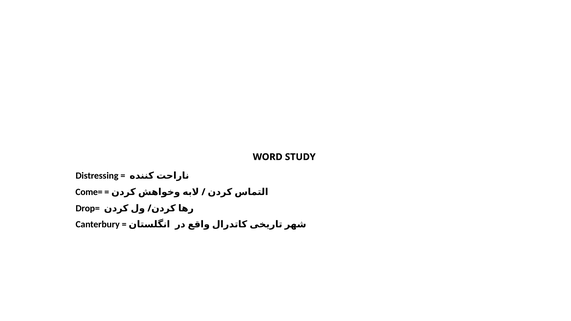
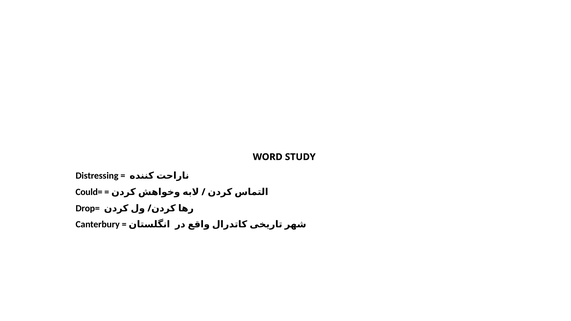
Come=: Come= -> Could=
